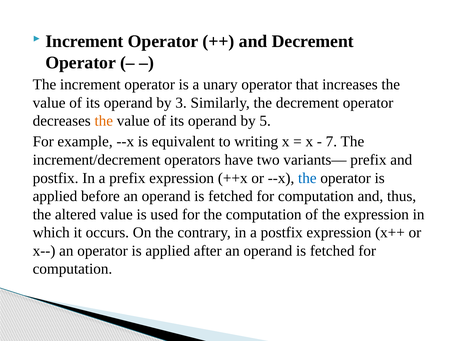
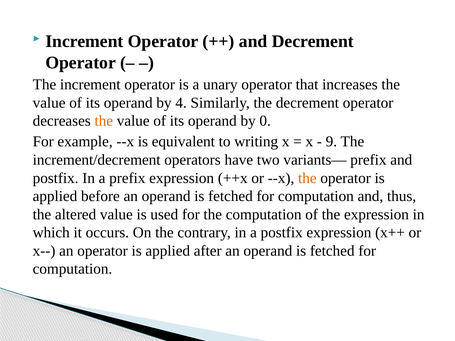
3: 3 -> 4
5: 5 -> 0
7: 7 -> 9
the at (307, 178) colour: blue -> orange
